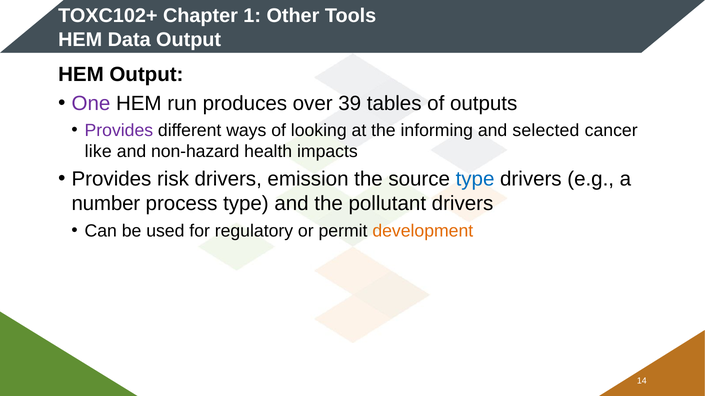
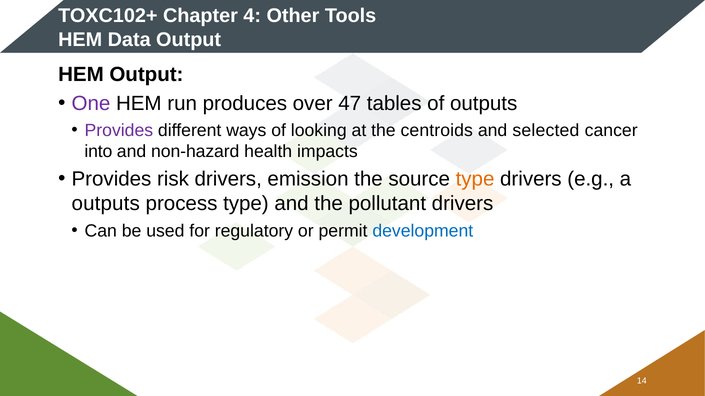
1: 1 -> 4
39: 39 -> 47
informing: informing -> centroids
like: like -> into
type at (475, 179) colour: blue -> orange
number at (106, 204): number -> outputs
development colour: orange -> blue
